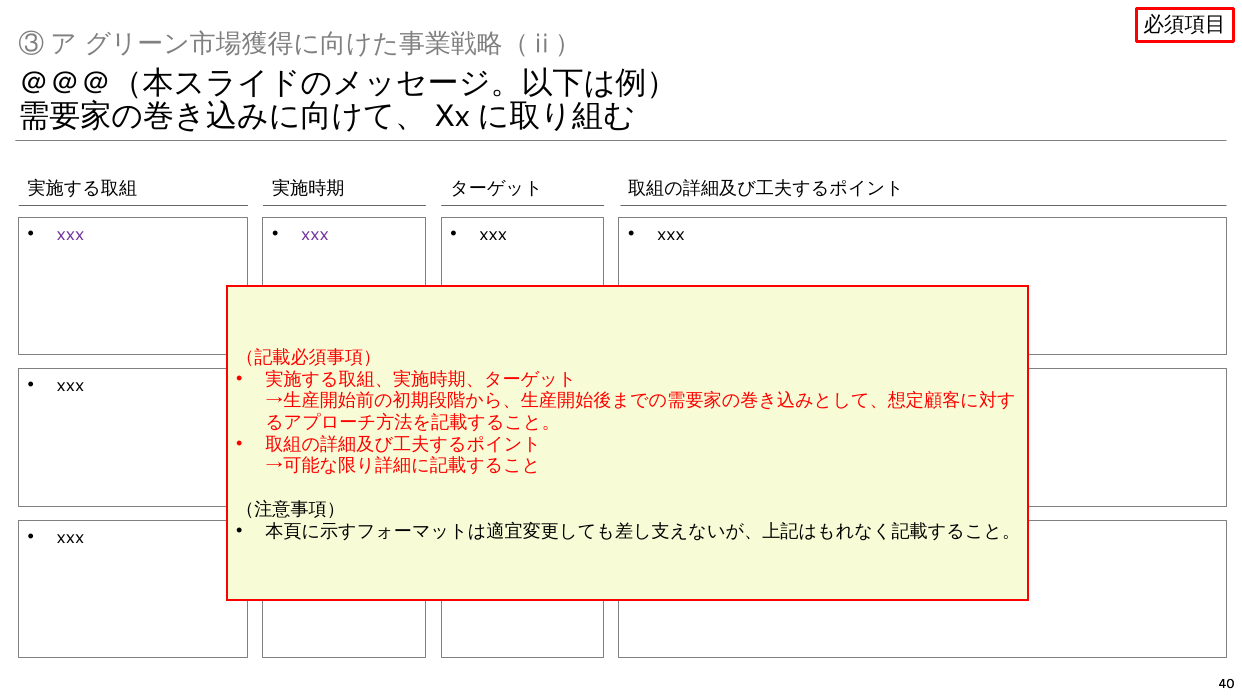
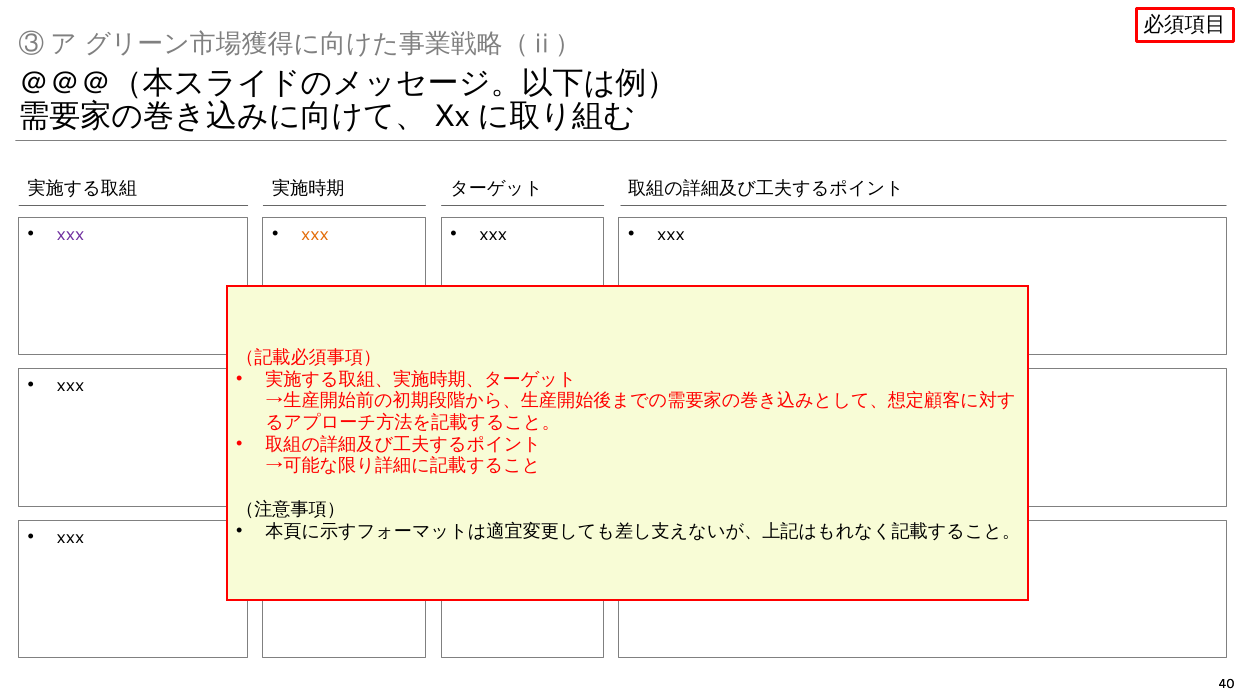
xxx at (315, 234) colour: purple -> orange
